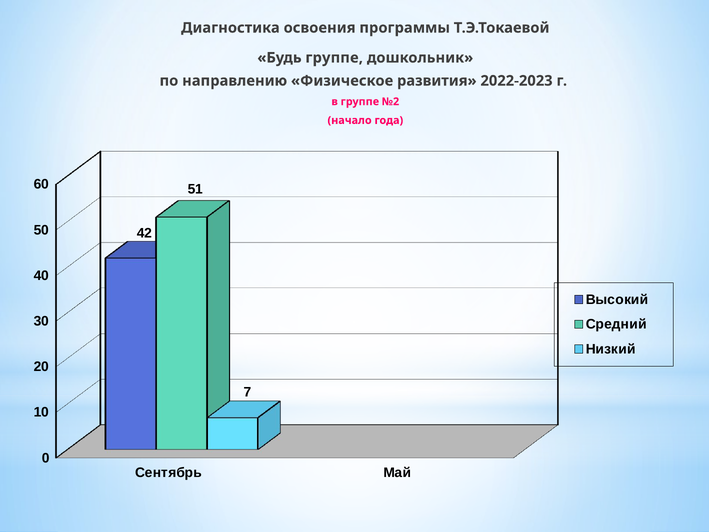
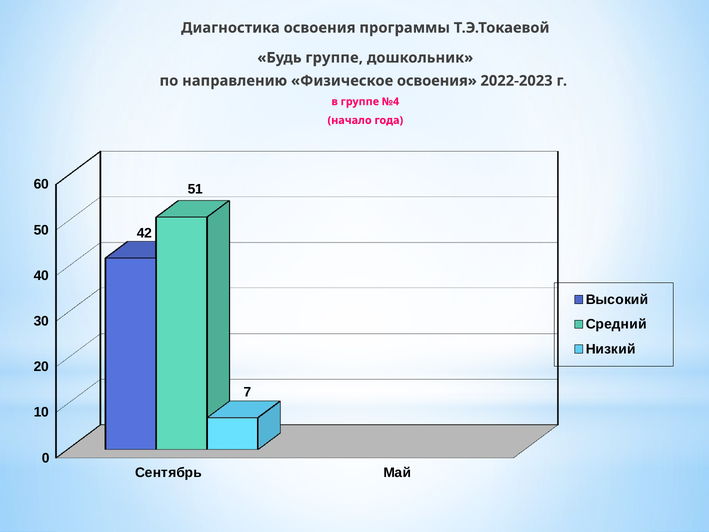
Физическое развития: развития -> освоения
№2: №2 -> №4
